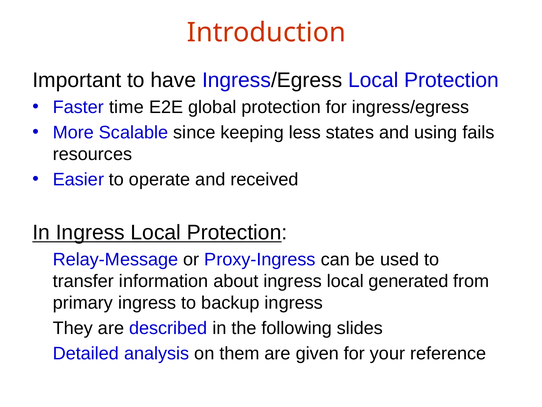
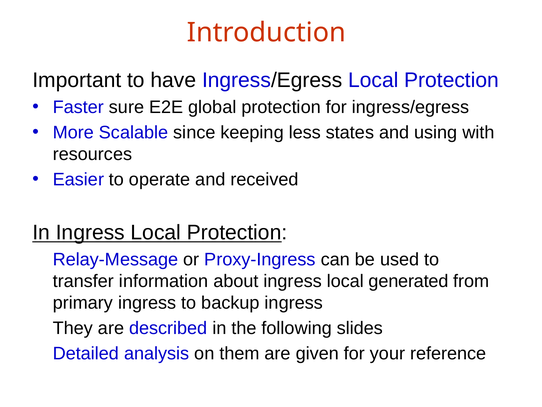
time: time -> sure
fails: fails -> with
